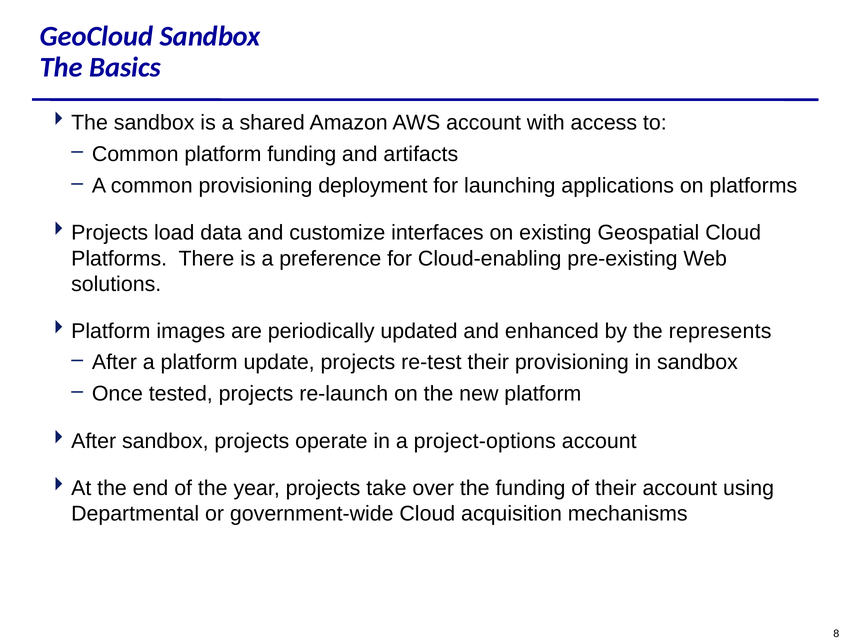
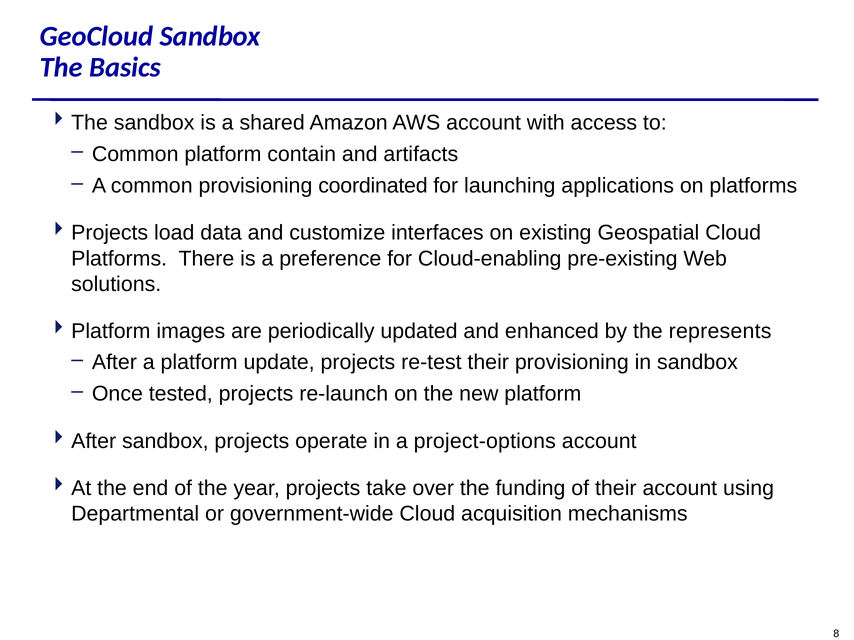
platform funding: funding -> contain
deployment: deployment -> coordinated
